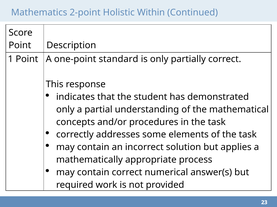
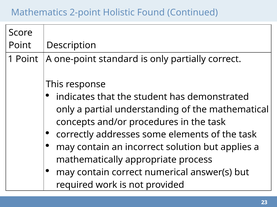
Within: Within -> Found
